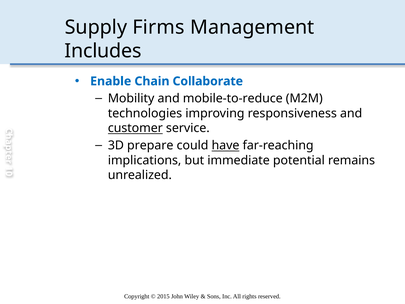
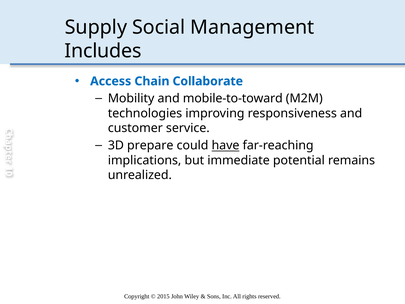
Firms: Firms -> Social
Enable: Enable -> Access
mobile-to-reduce: mobile-to-reduce -> mobile-to-toward
customer underline: present -> none
